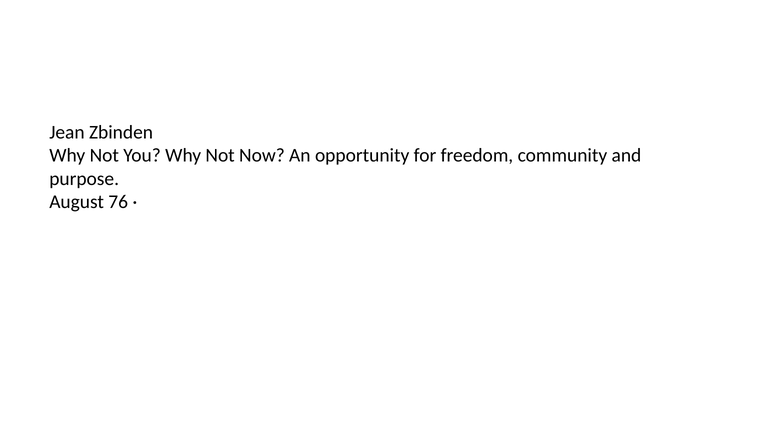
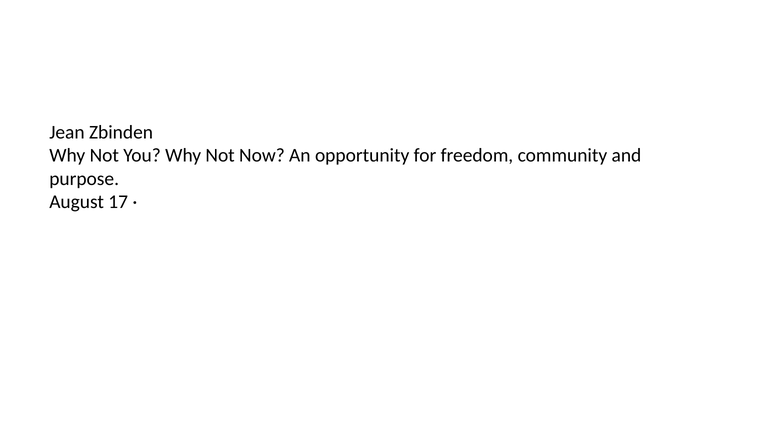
76: 76 -> 17
